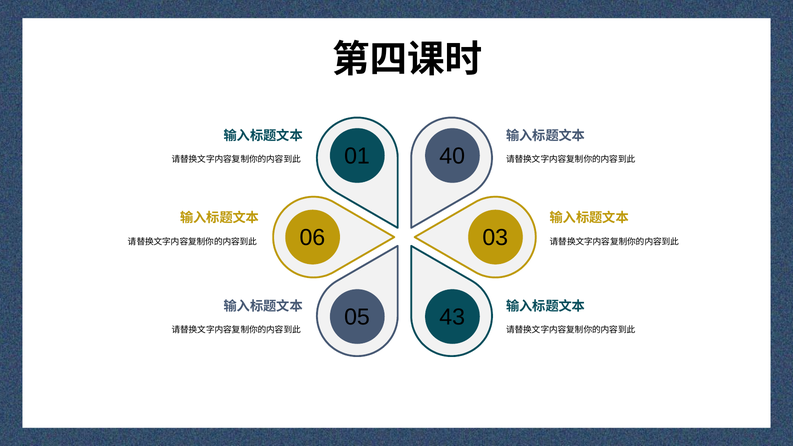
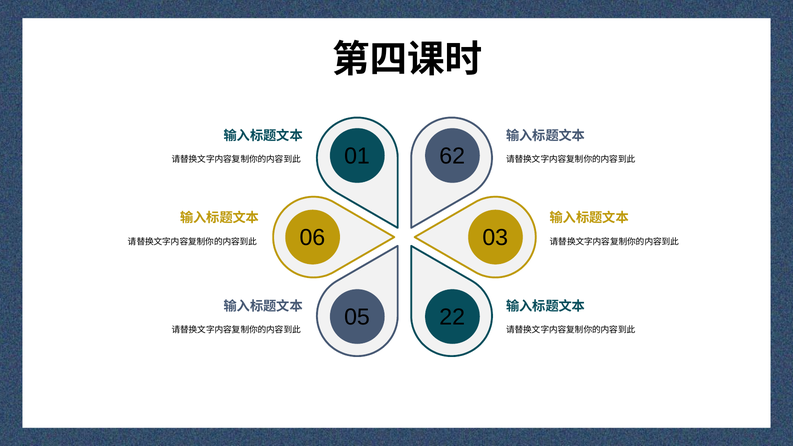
40: 40 -> 62
43: 43 -> 22
